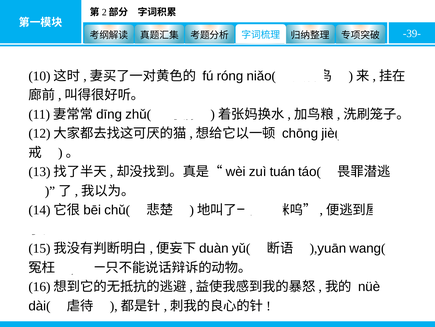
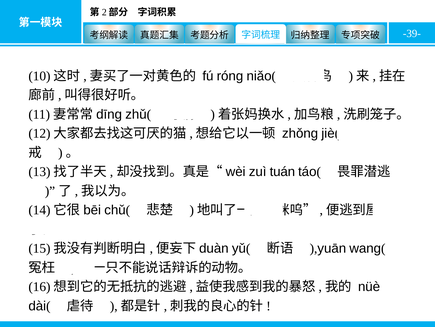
chōng: chōng -> zhǒng
